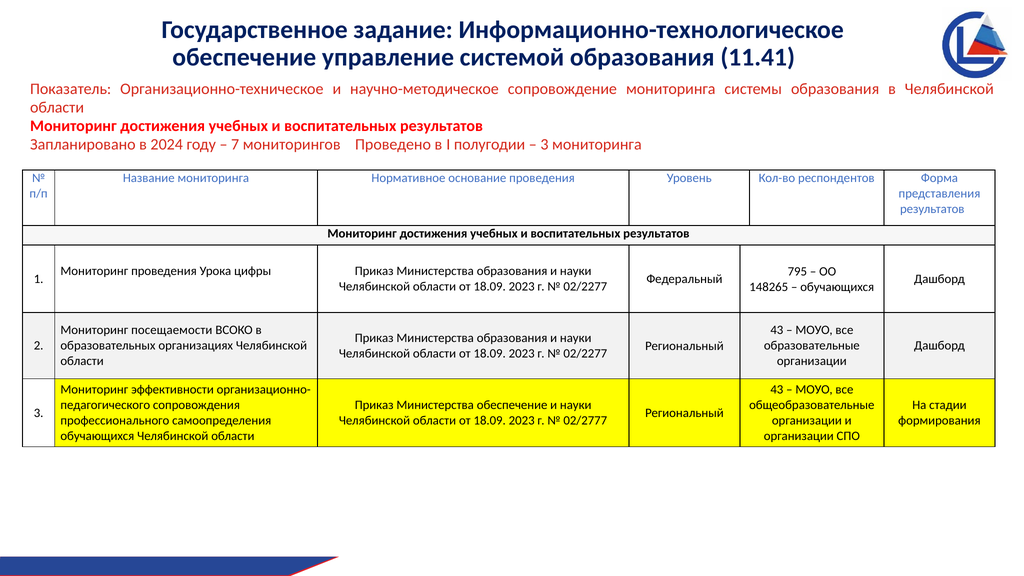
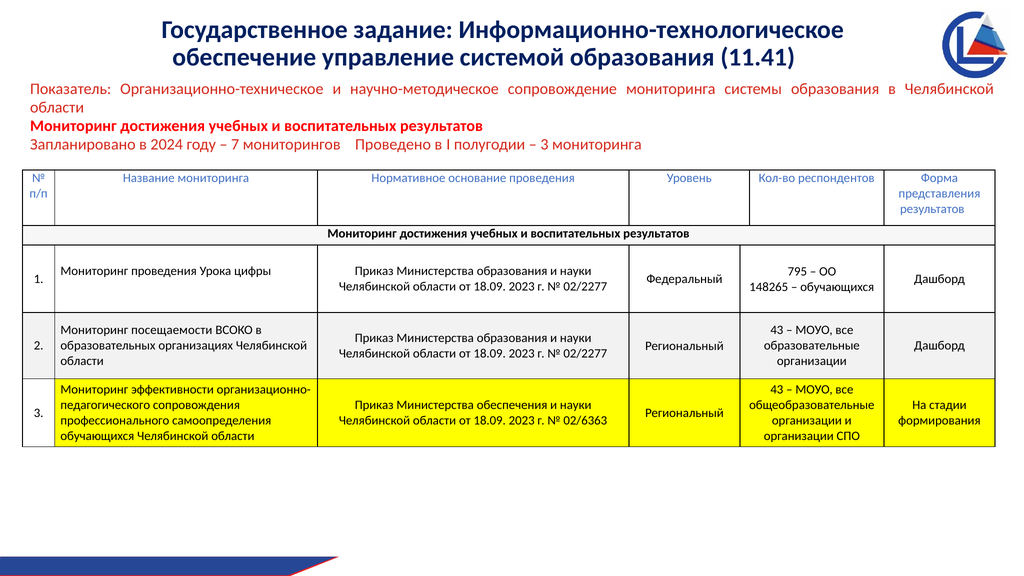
Министерства обеспечение: обеспечение -> обеспечения
02/2777: 02/2777 -> 02/6363
